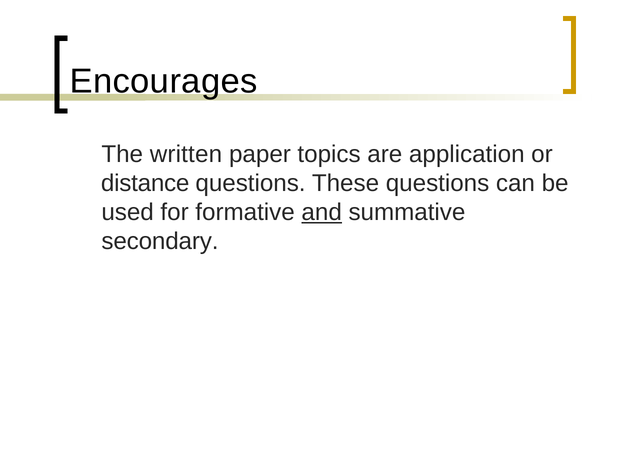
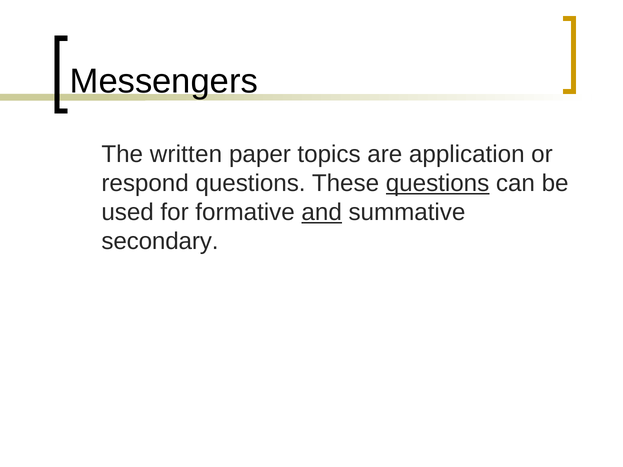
Encourages: Encourages -> Messengers
distance: distance -> respond
questions at (438, 183) underline: none -> present
